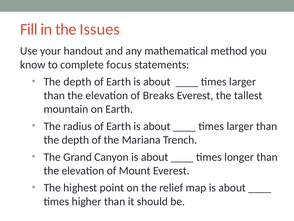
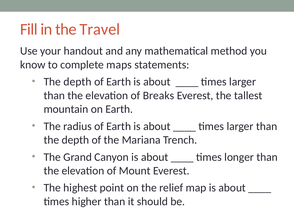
Issues: Issues -> Travel
focus: focus -> maps
